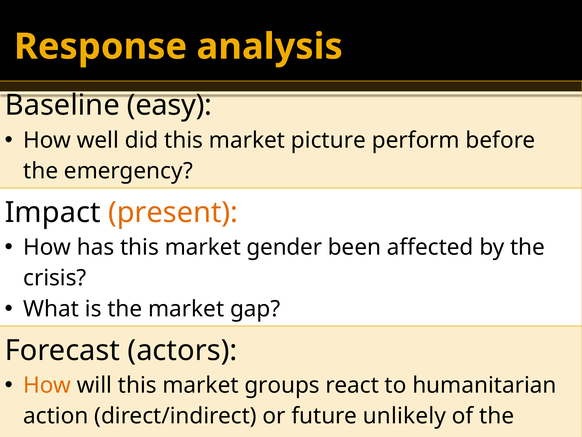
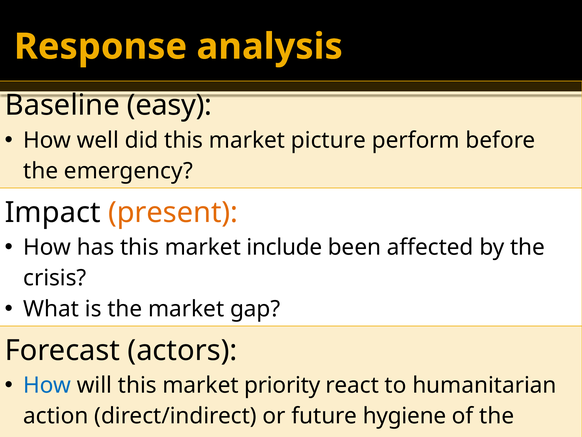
gender: gender -> include
How at (47, 385) colour: orange -> blue
groups: groups -> priority
unlikely: unlikely -> hygiene
